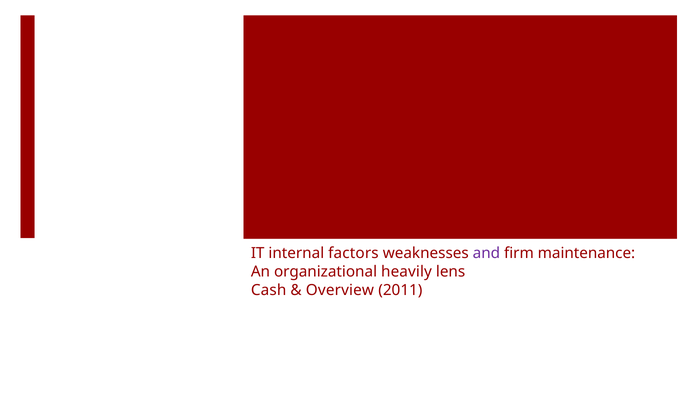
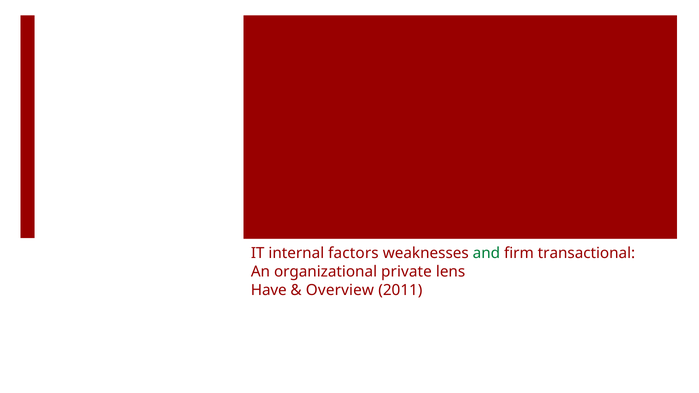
and colour: purple -> green
maintenance: maintenance -> transactional
heavily: heavily -> private
Cash: Cash -> Have
